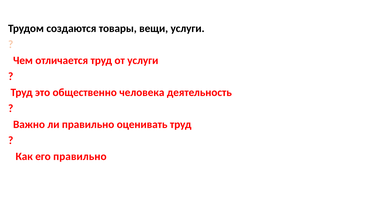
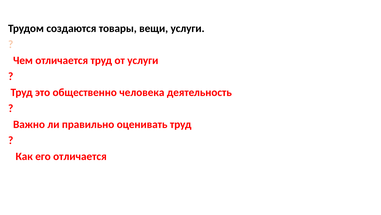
его правильно: правильно -> отличается
